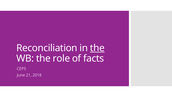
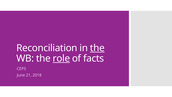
role underline: none -> present
